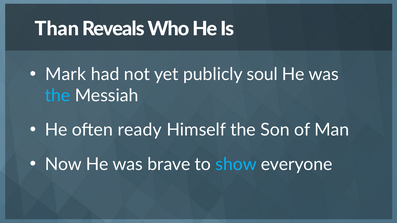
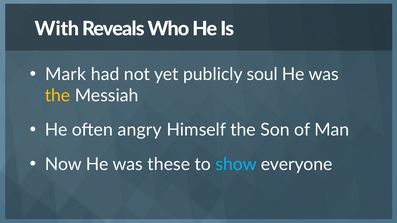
Than: Than -> With
the at (58, 96) colour: light blue -> yellow
ready: ready -> angry
brave: brave -> these
